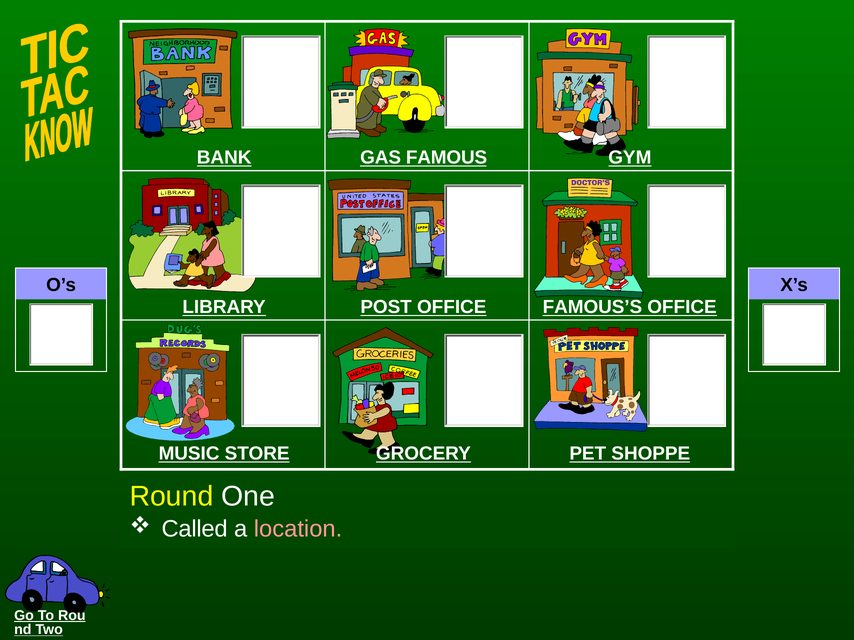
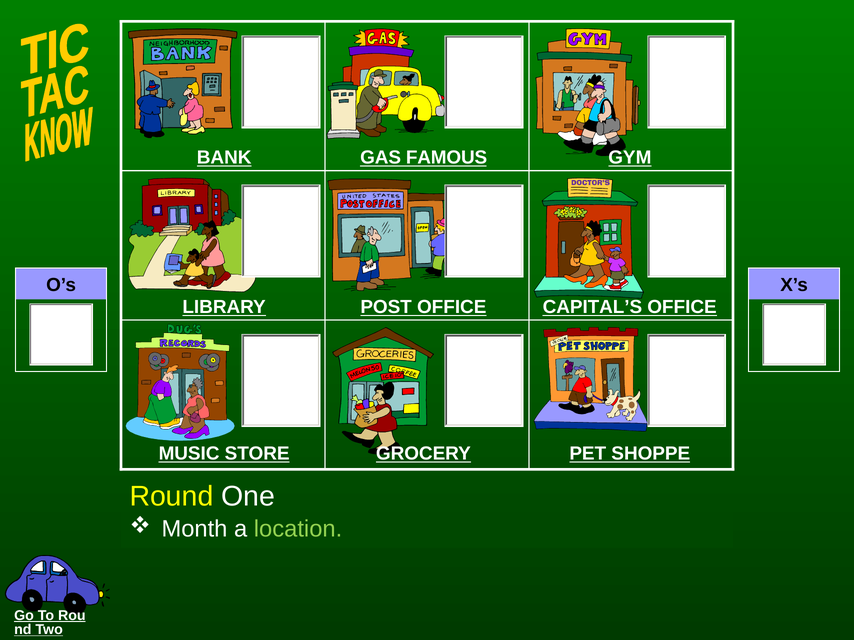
FAMOUS’S: FAMOUS’S -> CAPITAL’S
Called: Called -> Month
location colour: pink -> light green
